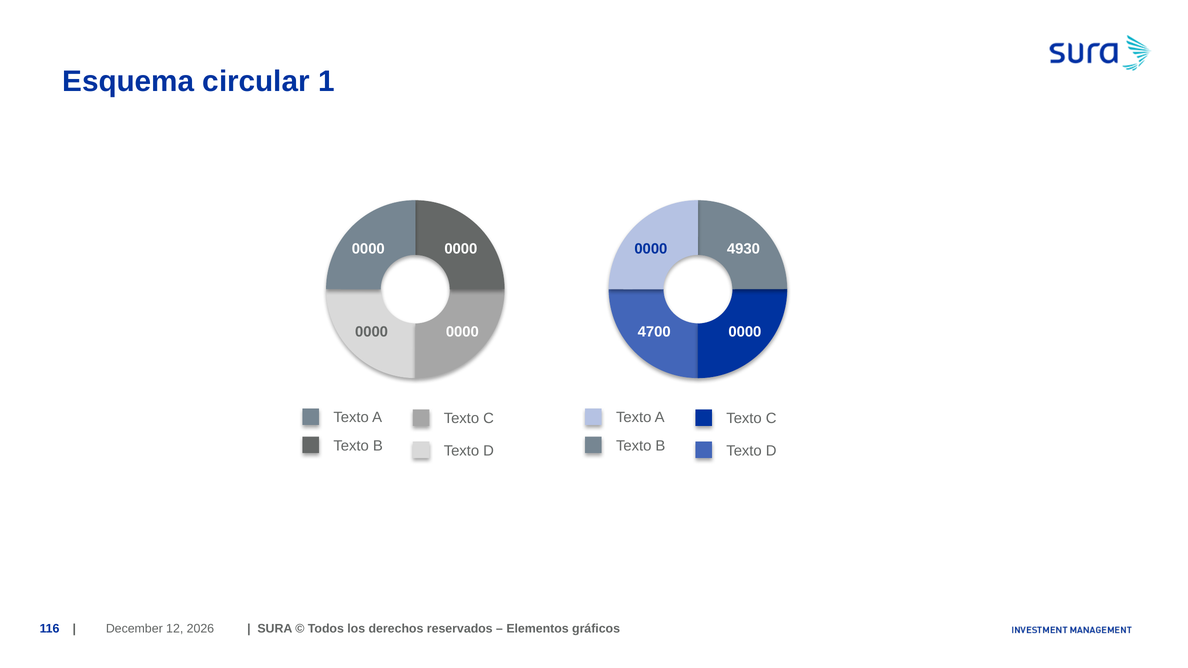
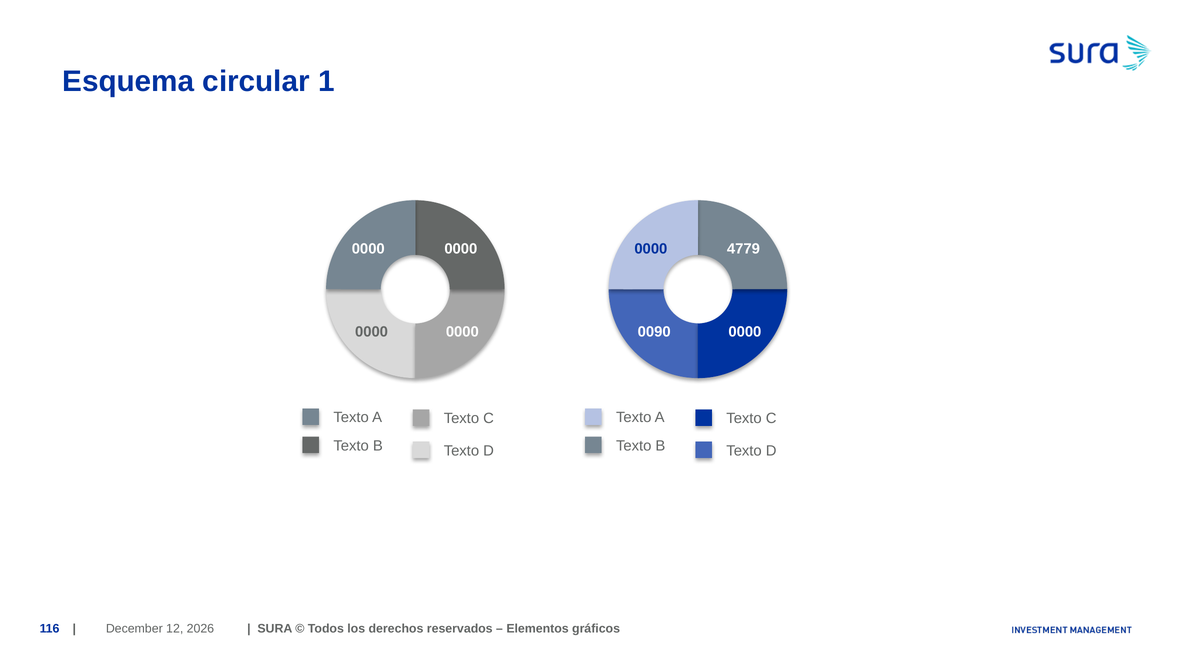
4930: 4930 -> 4779
4700: 4700 -> 0090
